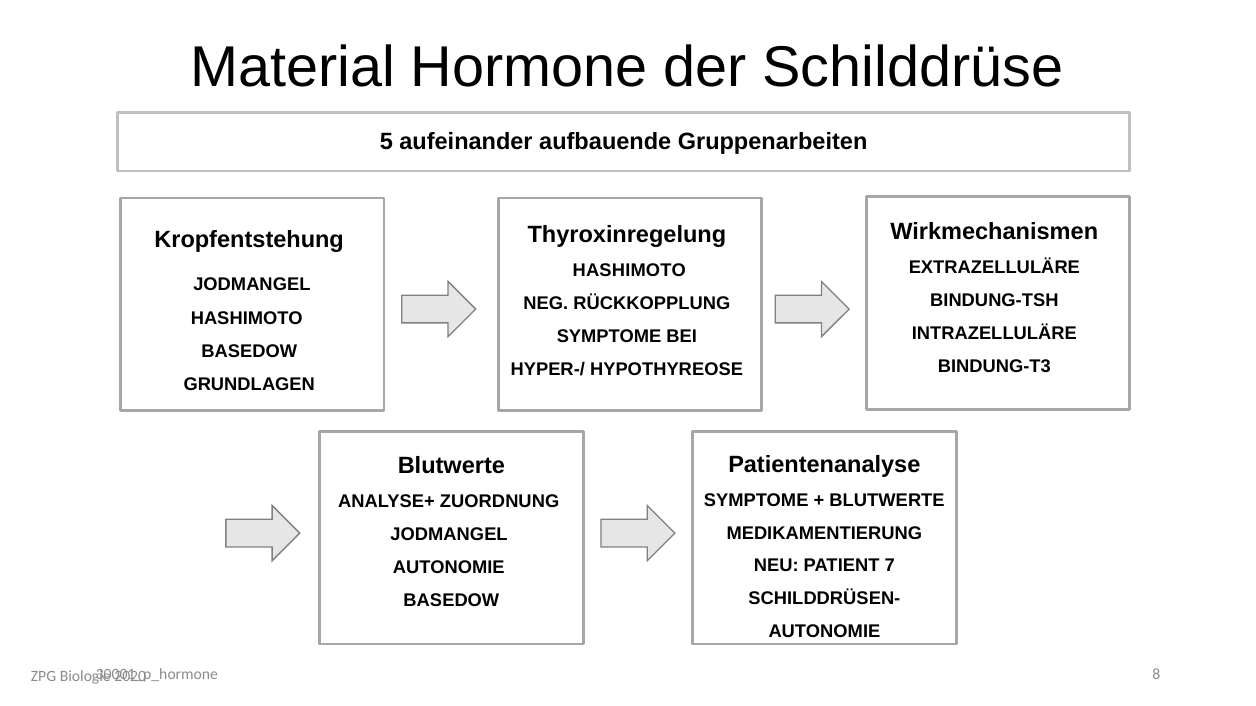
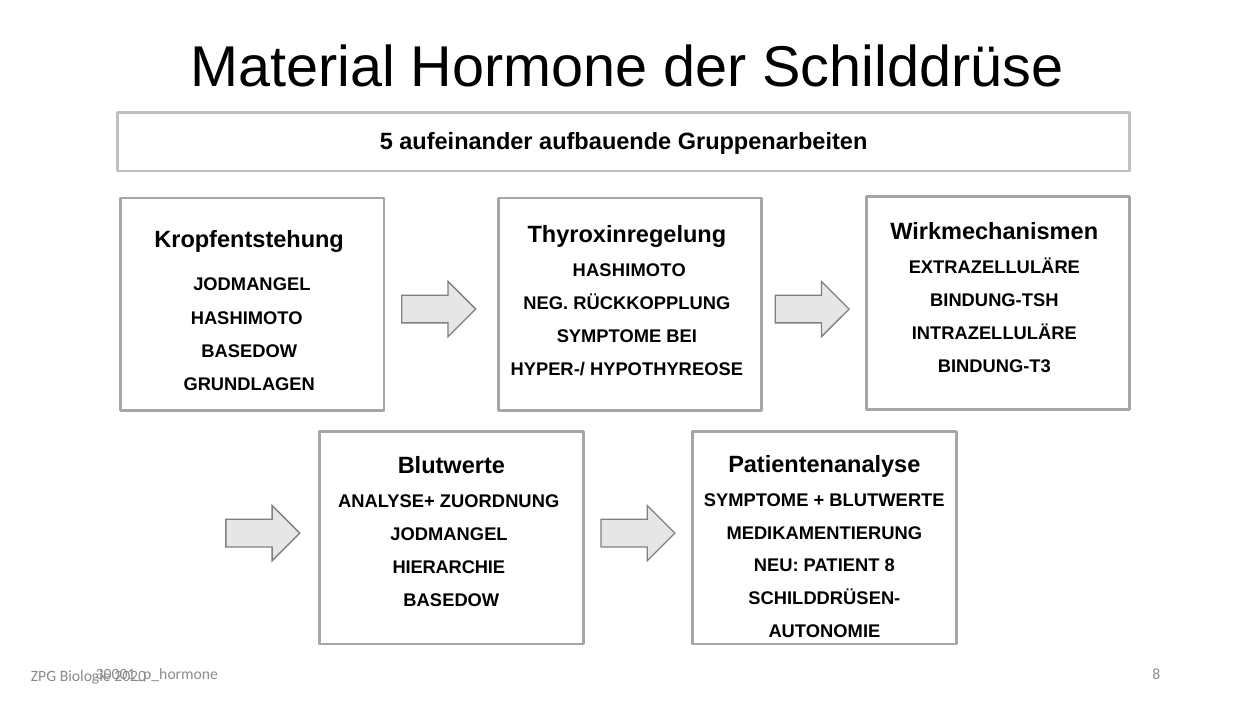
PATIENT 7: 7 -> 8
AUTONOMIE at (449, 568): AUTONOMIE -> HIERARCHIE
